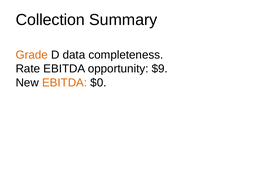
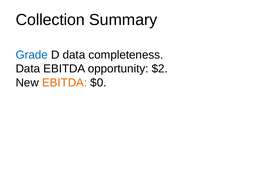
Grade colour: orange -> blue
Rate at (28, 69): Rate -> Data
$9: $9 -> $2
